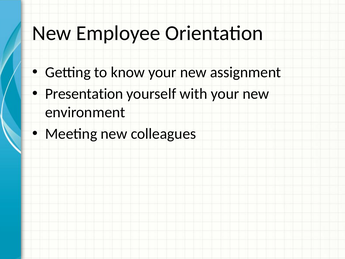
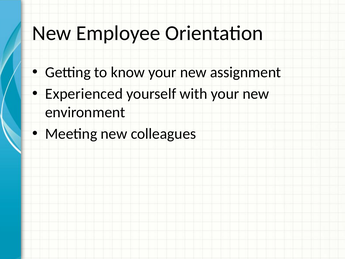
Presentation: Presentation -> Experienced
